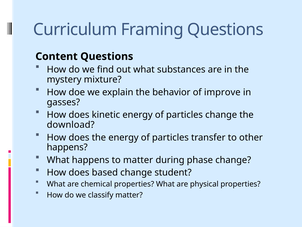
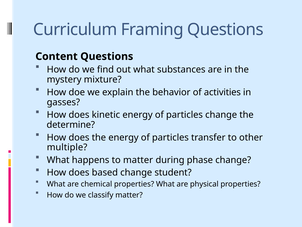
improve: improve -> activities
download: download -> determine
happens at (67, 147): happens -> multiple
